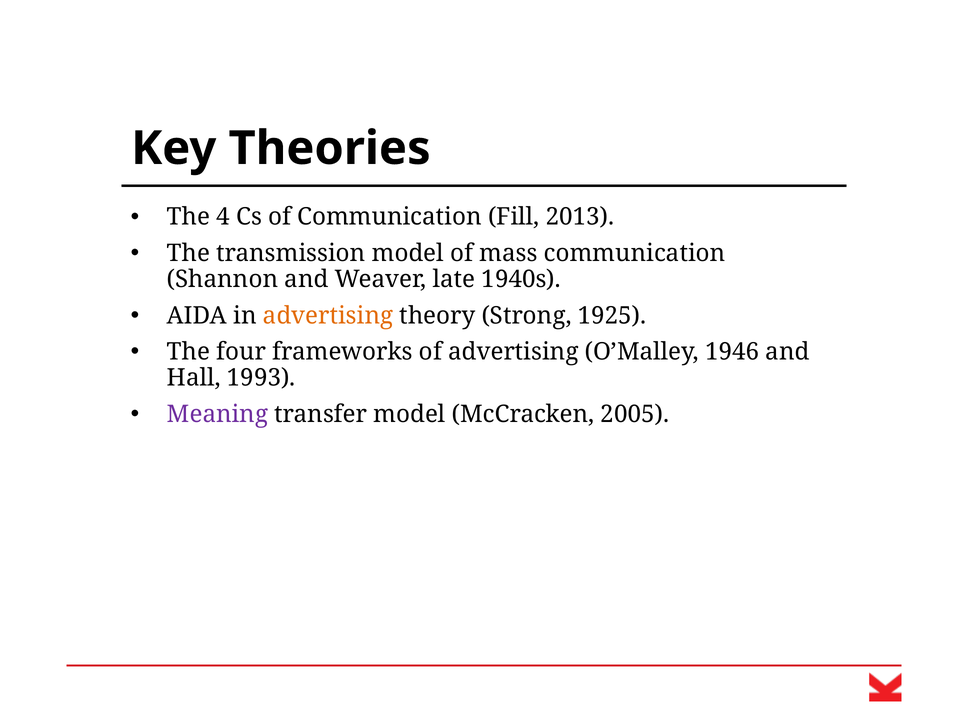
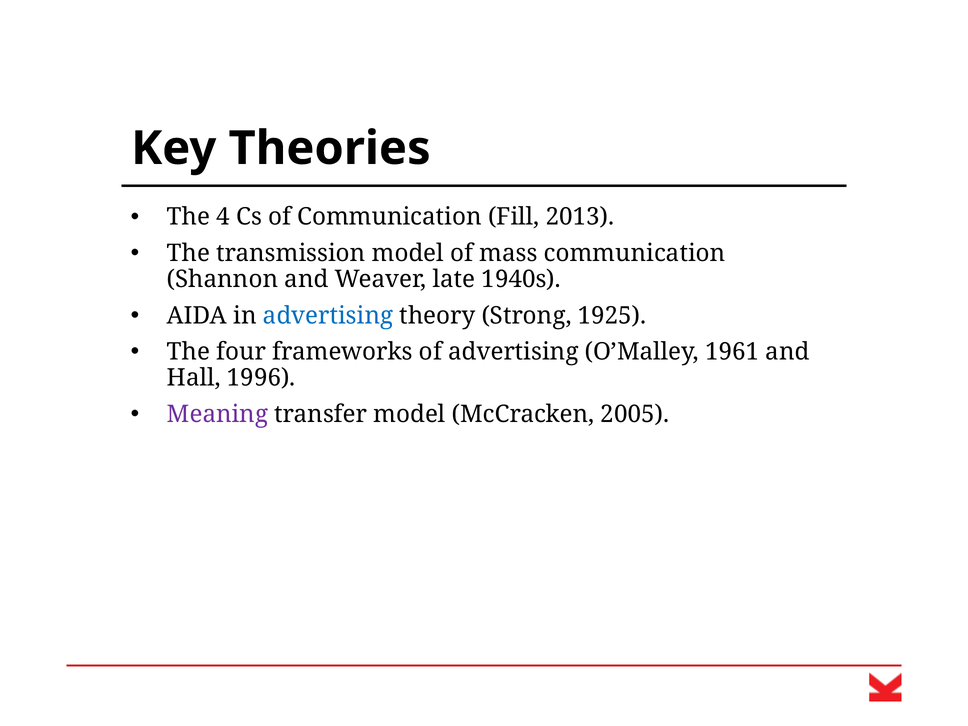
advertising at (328, 316) colour: orange -> blue
1946: 1946 -> 1961
1993: 1993 -> 1996
